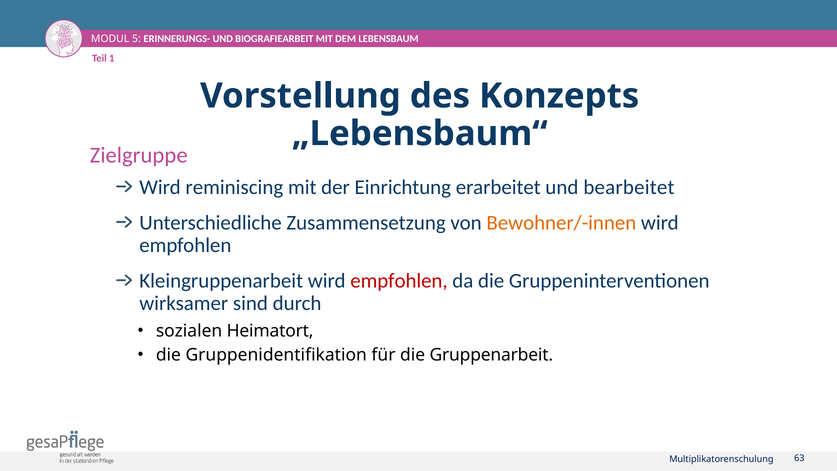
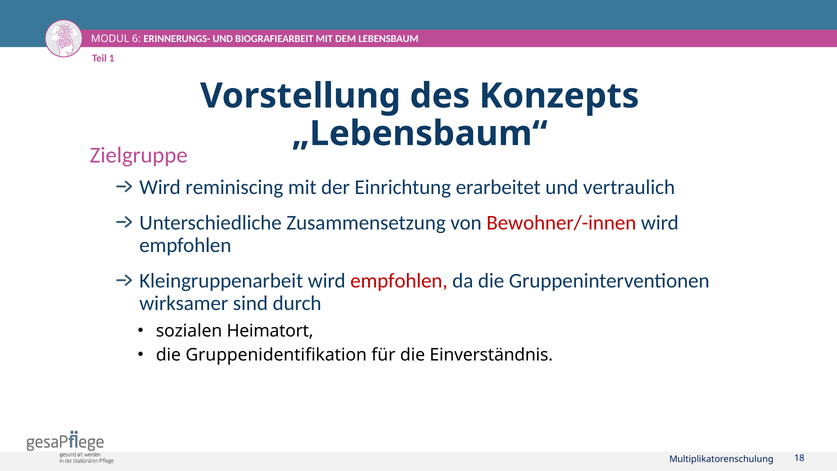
5: 5 -> 6
bearbeitet: bearbeitet -> vertraulich
Bewohner/-innen colour: orange -> red
Gruppenarbeit: Gruppenarbeit -> Einverständnis
63: 63 -> 18
